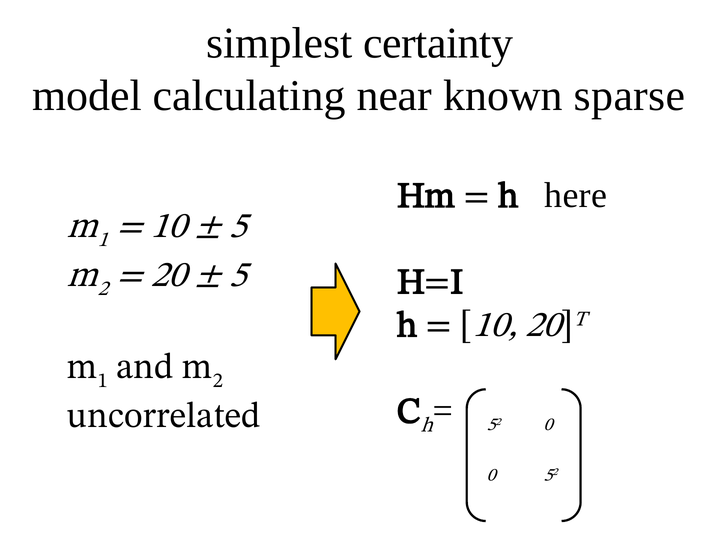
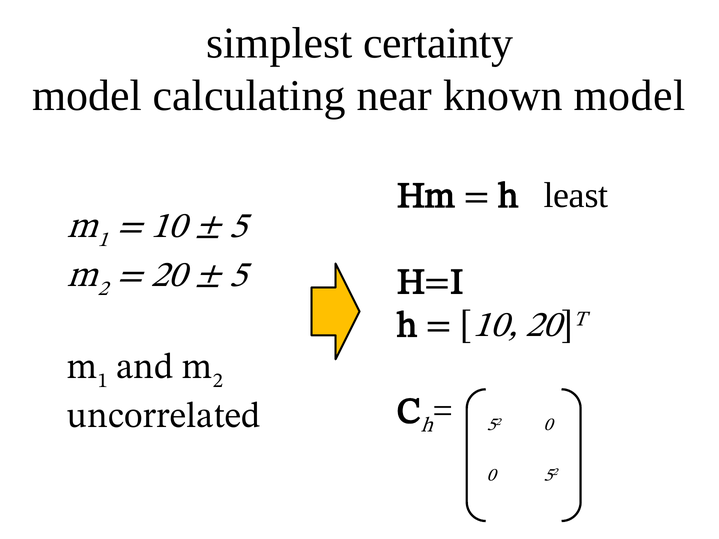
known sparse: sparse -> model
here: here -> least
